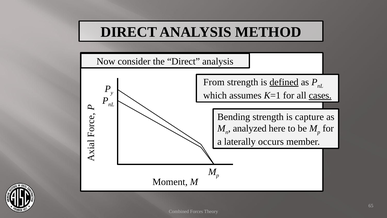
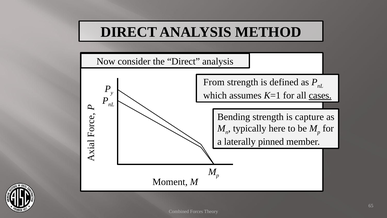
defined underline: present -> none
analyzed: analyzed -> typically
occurs: occurs -> pinned
